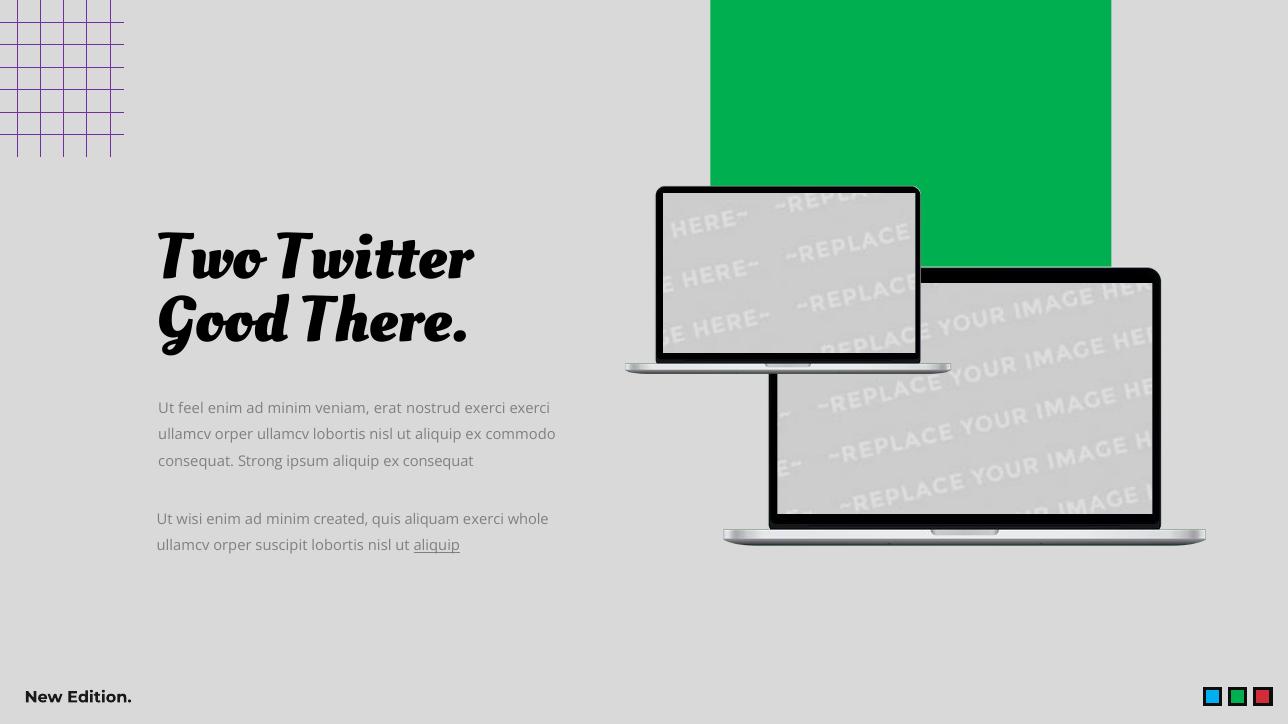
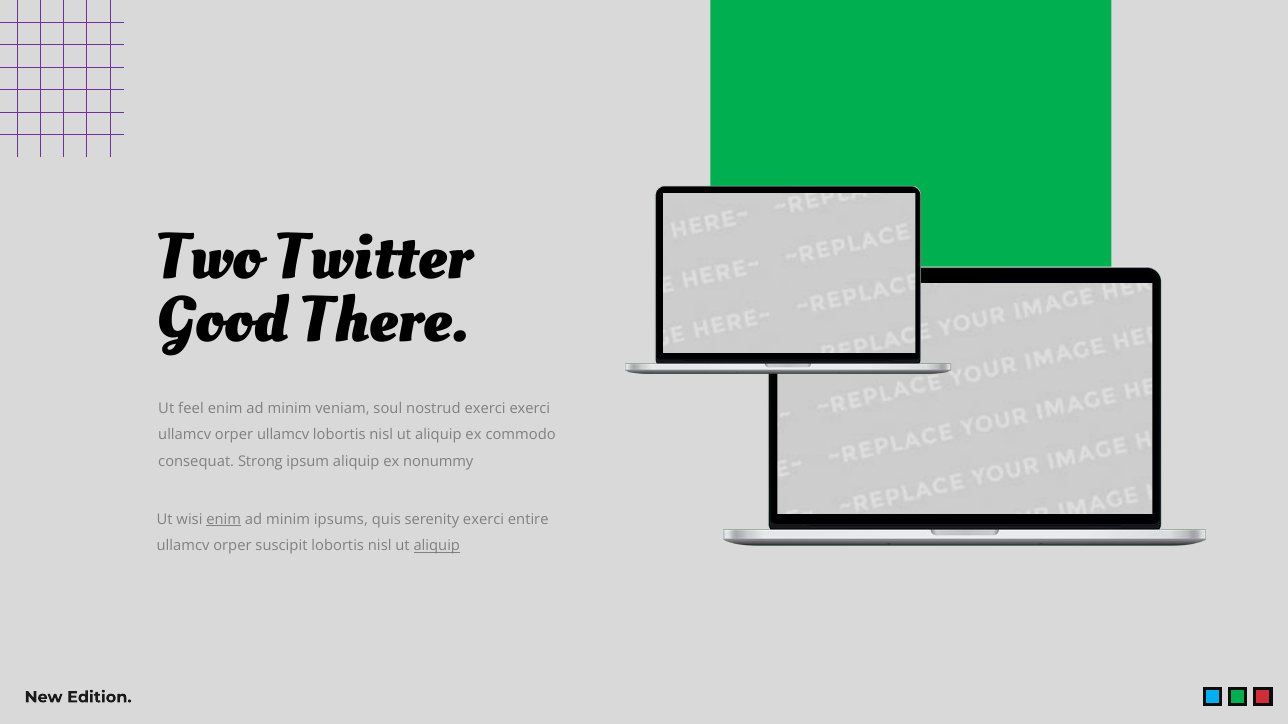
erat: erat -> soul
ex consequat: consequat -> nonummy
enim at (224, 520) underline: none -> present
created: created -> ipsums
aliquam: aliquam -> serenity
whole: whole -> entire
